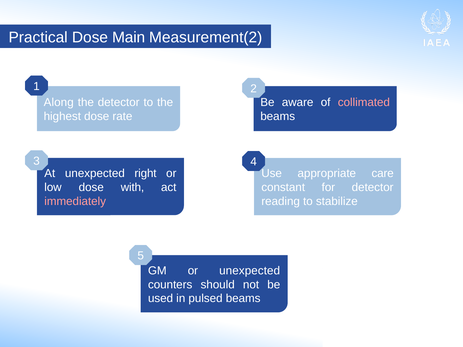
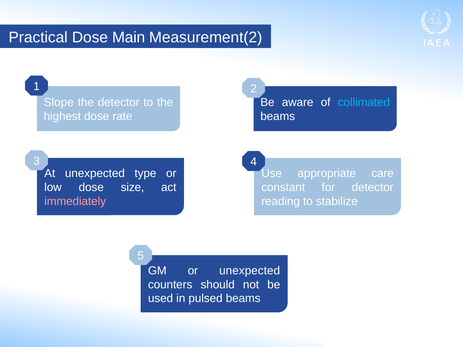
Along: Along -> Slope
collimated colour: pink -> light blue
right: right -> type
with: with -> size
